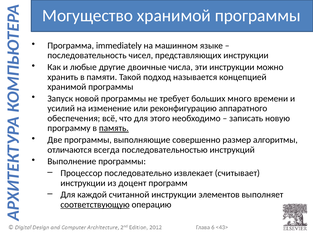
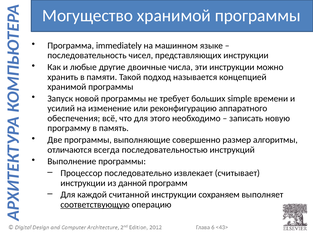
много: много -> simple
память underline: present -> none
доцент: доцент -> данной
элементов: элементов -> сохраняем
